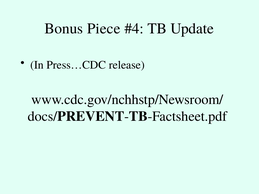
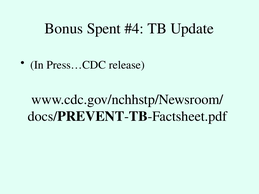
Piece: Piece -> Spent
